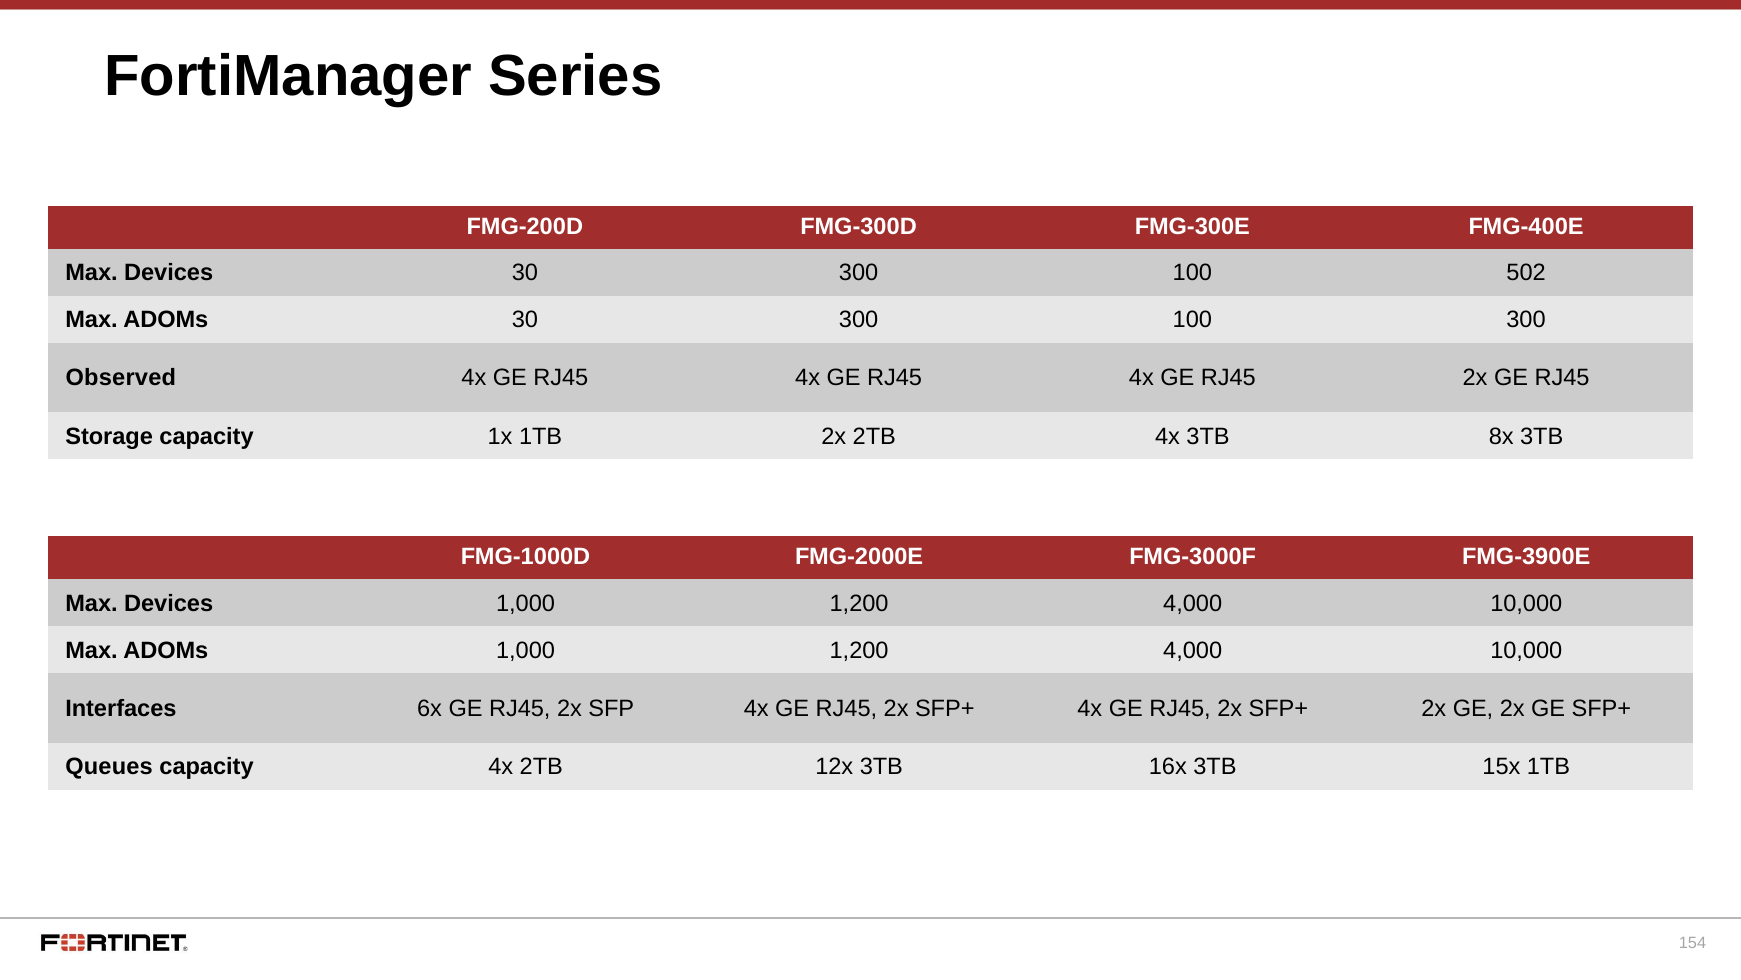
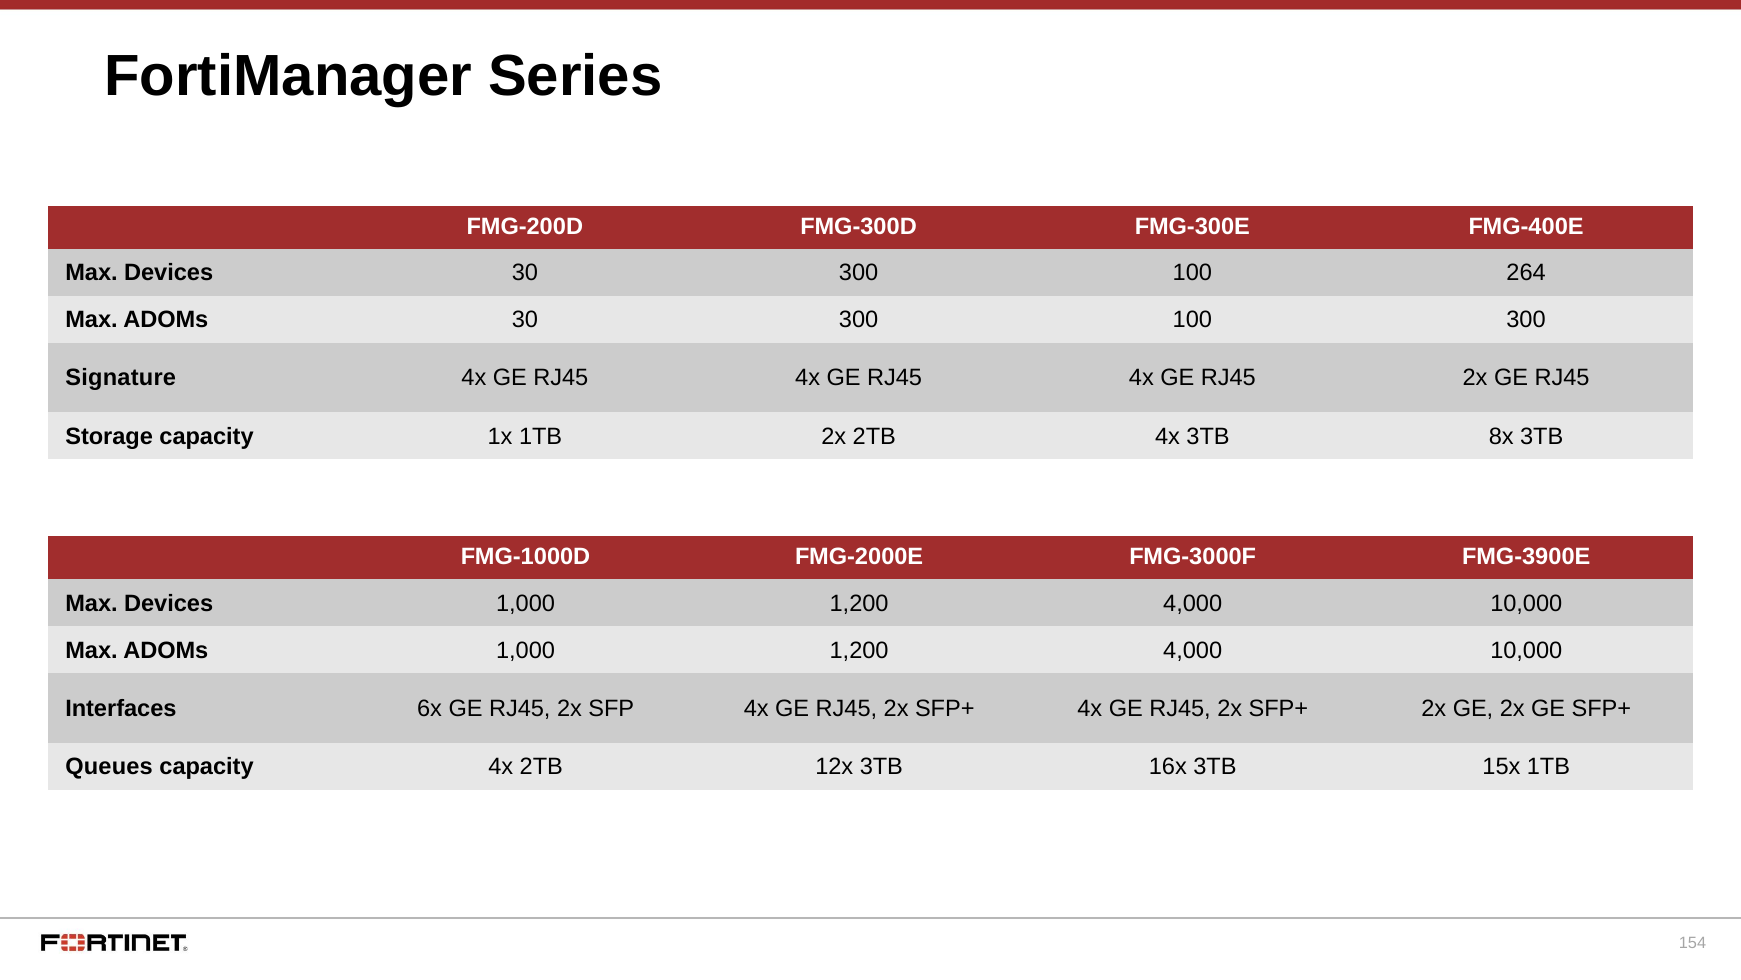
502: 502 -> 264
Observed: Observed -> Signature
